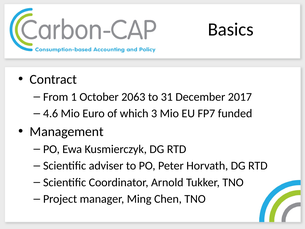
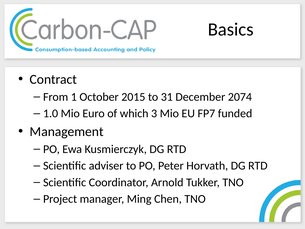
2063: 2063 -> 2015
2017: 2017 -> 2074
4.6: 4.6 -> 1.0
